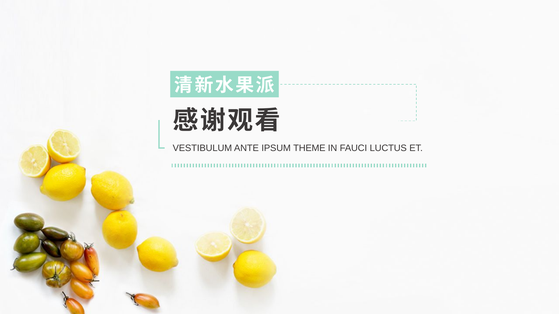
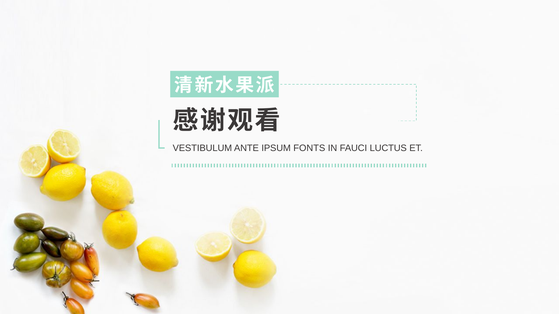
THEME: THEME -> FONTS
